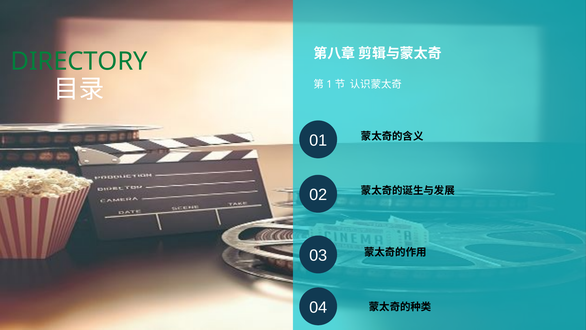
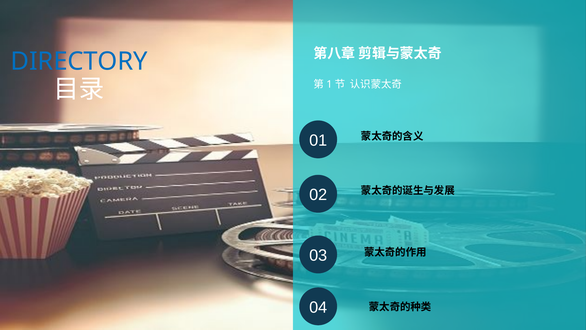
DIRECTORY colour: green -> blue
